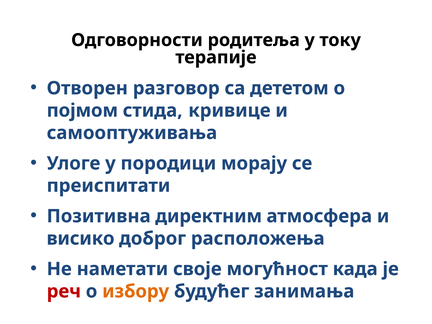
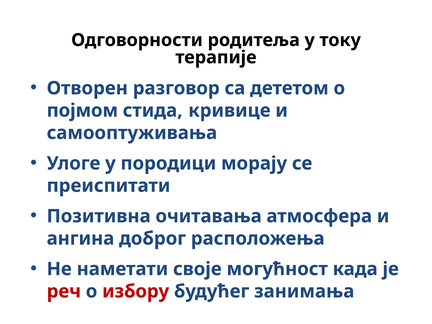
директним: директним -> очитавања
висико: висико -> ангина
избору colour: orange -> red
